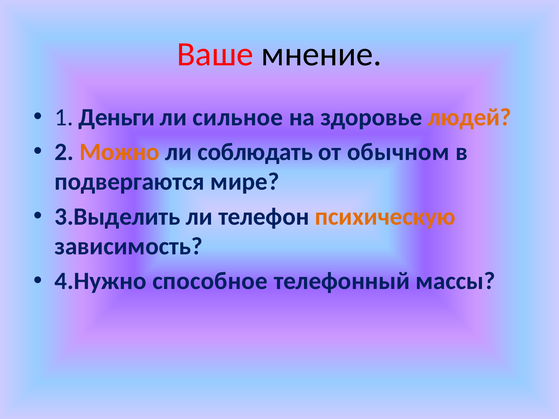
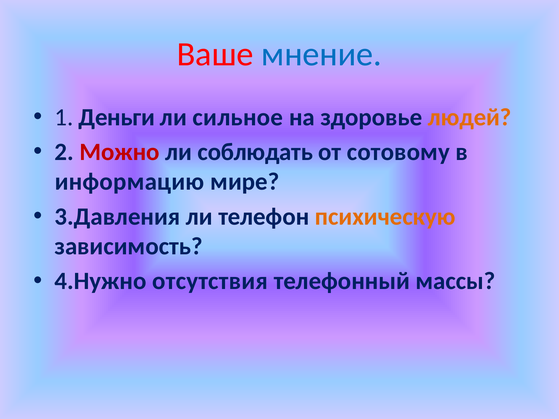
мнение colour: black -> blue
Можно colour: orange -> red
обычном: обычном -> сотовому
подвергаются: подвергаются -> информацию
3.Выделить: 3.Выделить -> 3.Давления
способное: способное -> отсутствия
